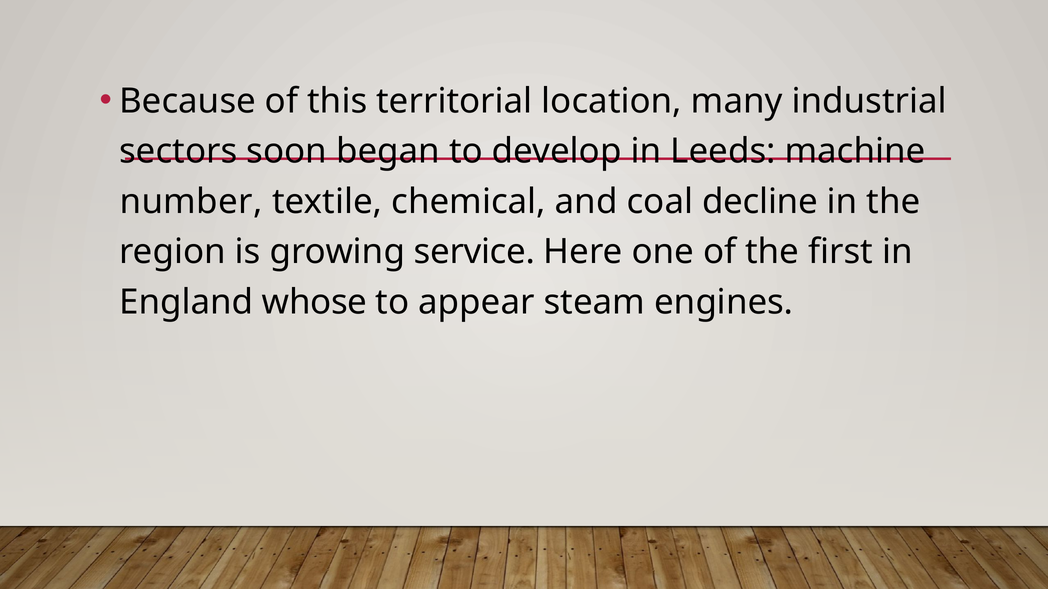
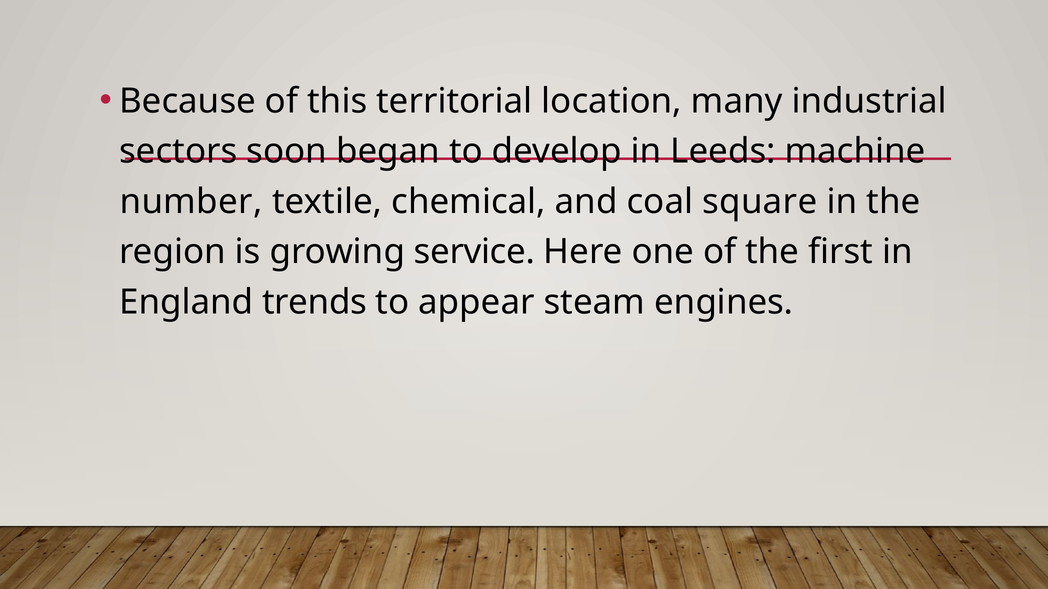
decline: decline -> square
whose: whose -> trends
